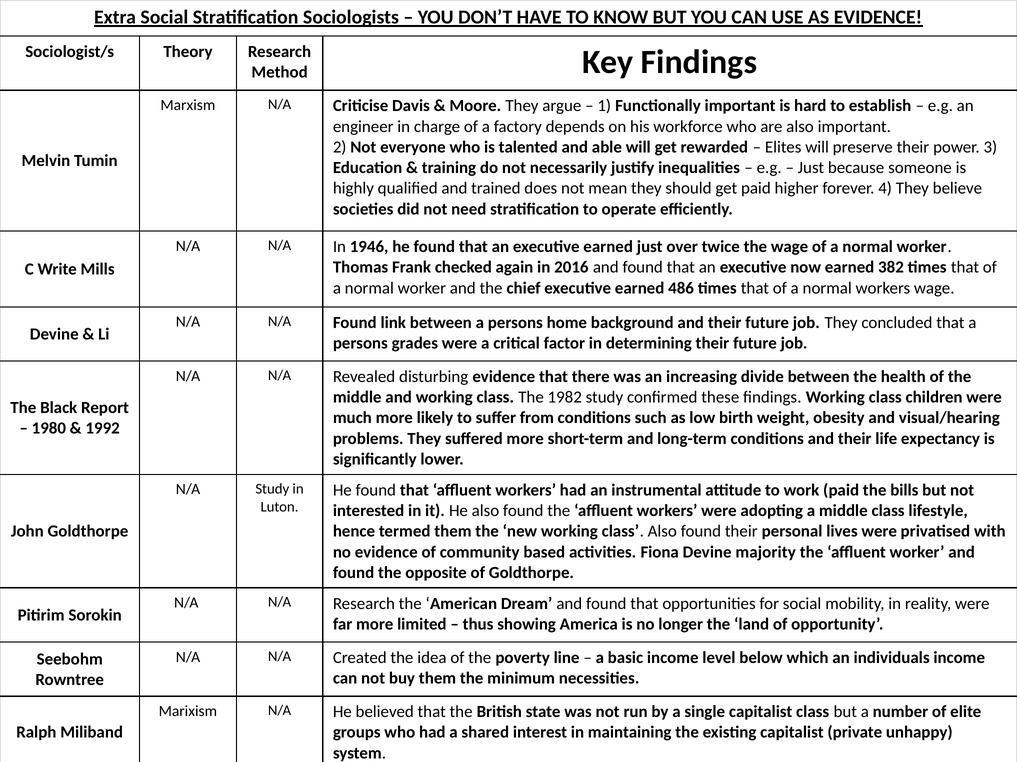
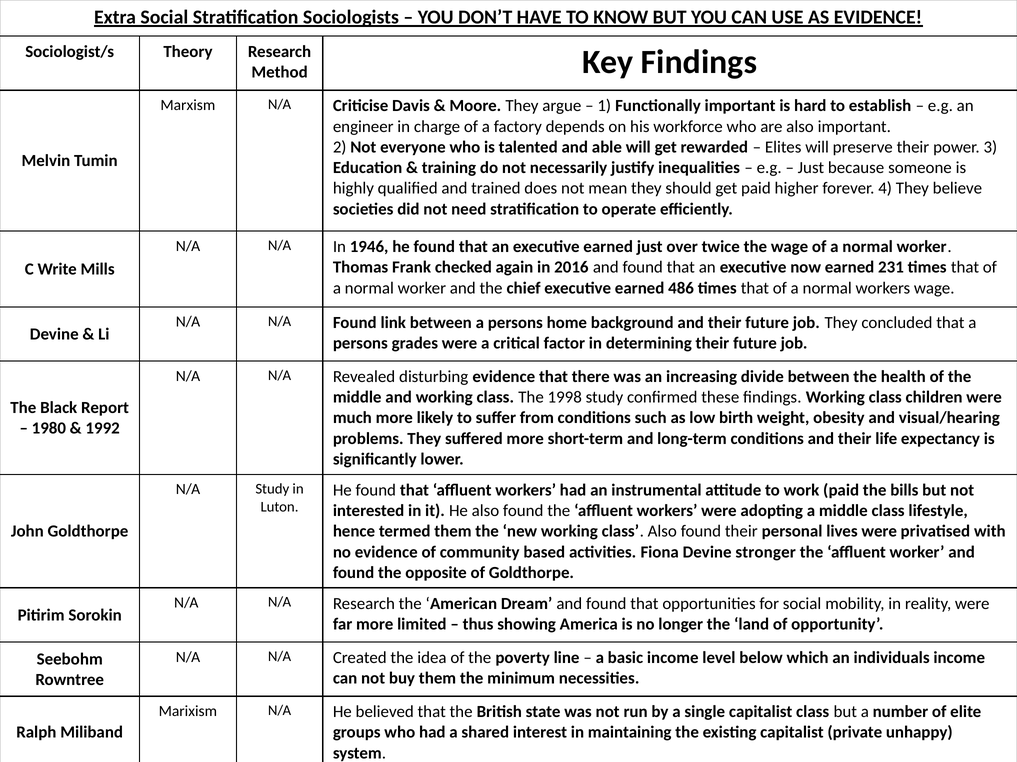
382: 382 -> 231
1982: 1982 -> 1998
majority: majority -> stronger
